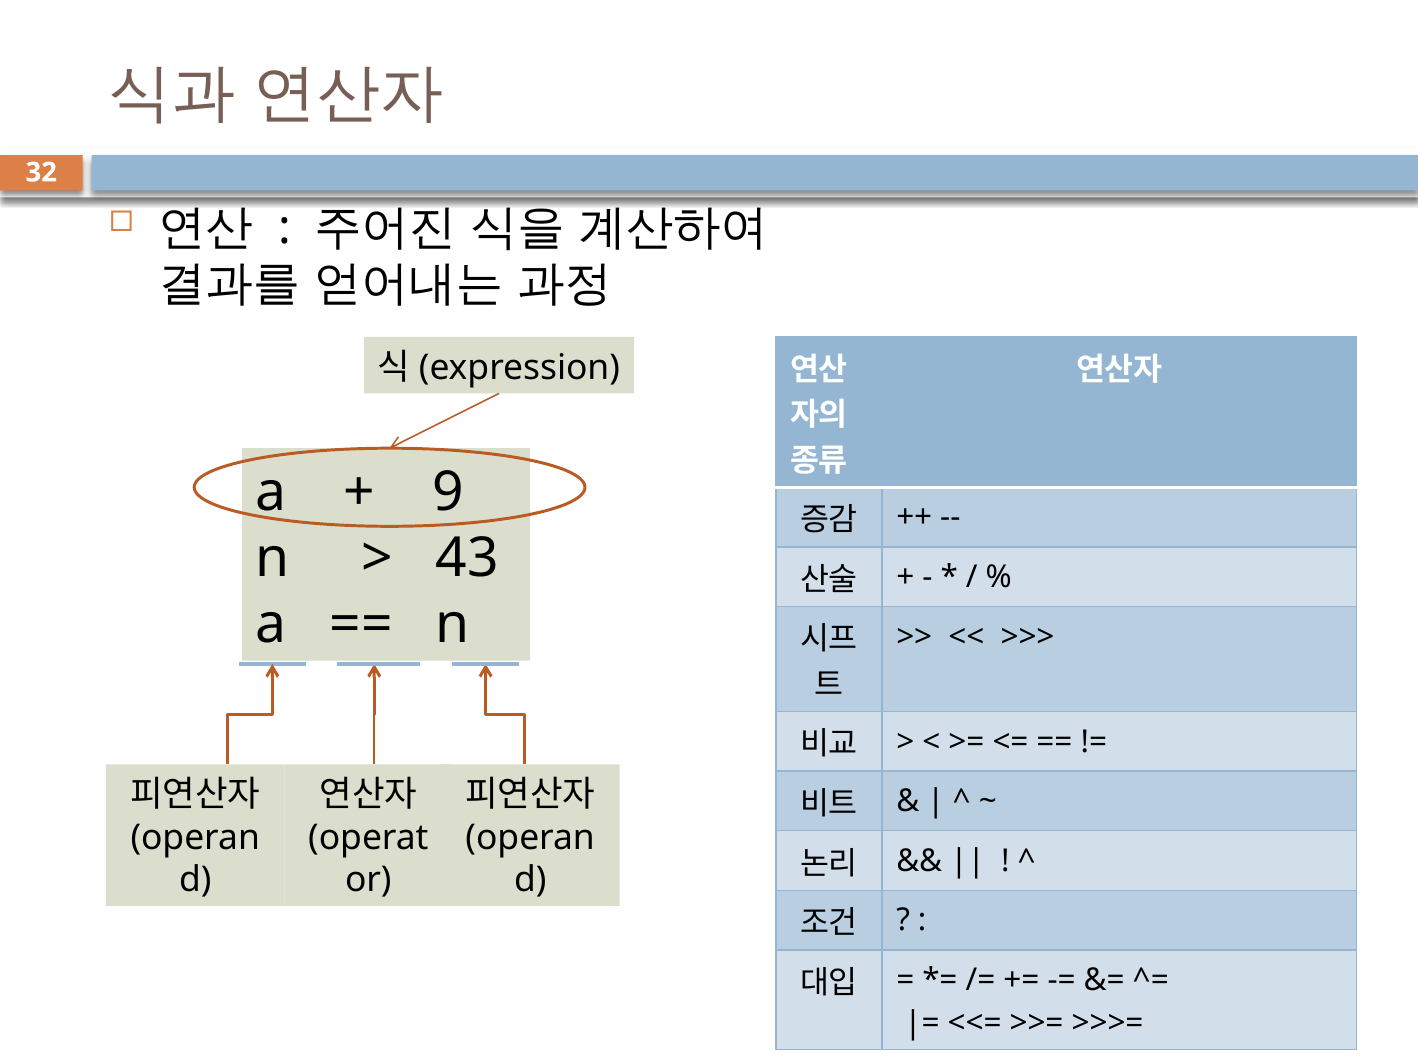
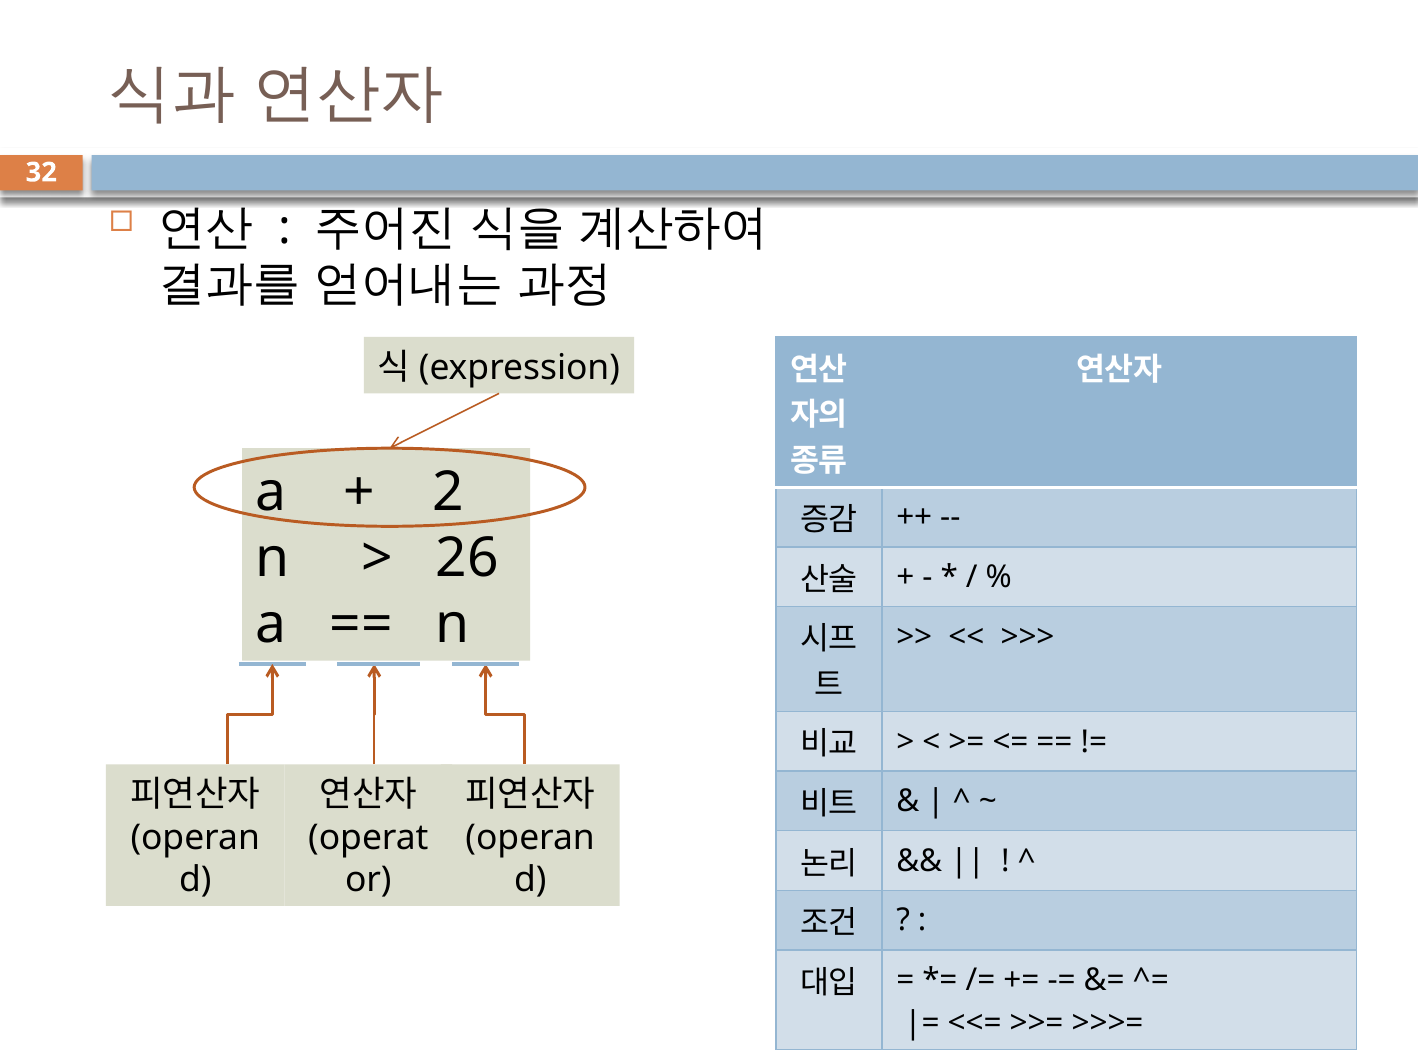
9: 9 -> 2
43: 43 -> 26
